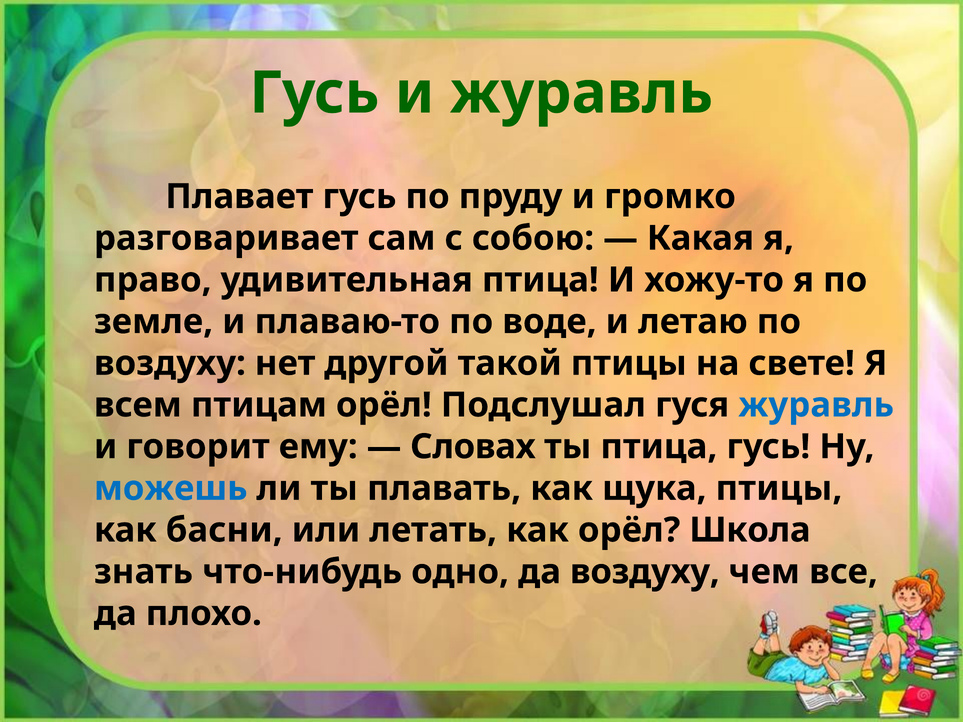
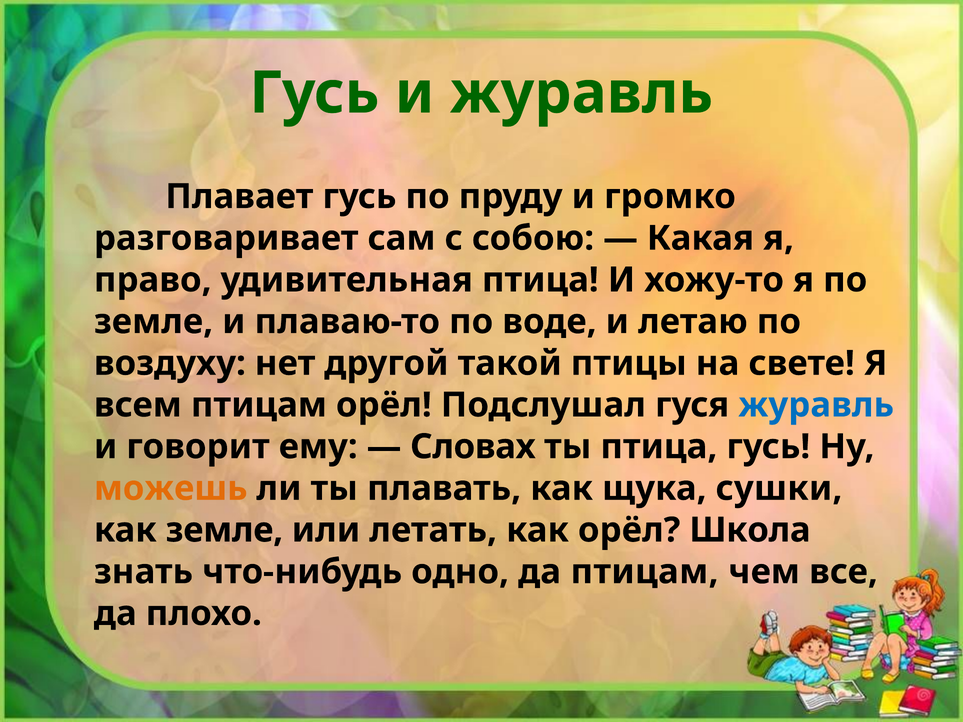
можешь colour: blue -> orange
щука птицы: птицы -> сушки
как басни: басни -> земле
да воздуху: воздуху -> птицам
